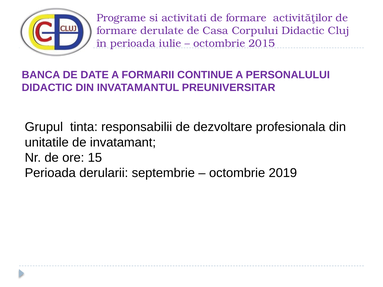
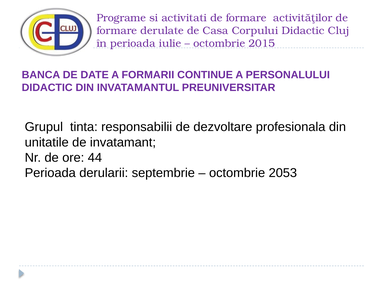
15: 15 -> 44
2019: 2019 -> 2053
